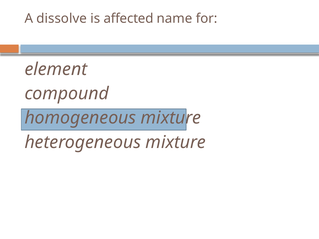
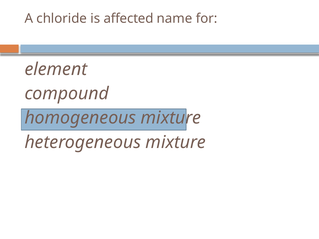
dissolve: dissolve -> chloride
